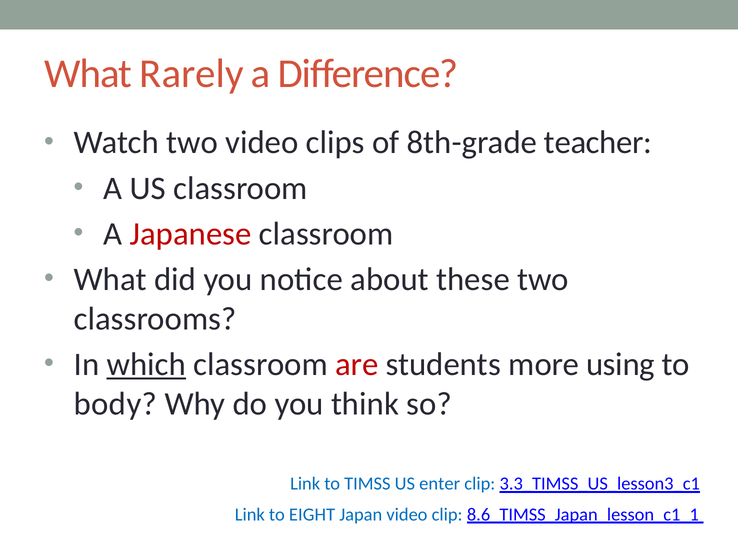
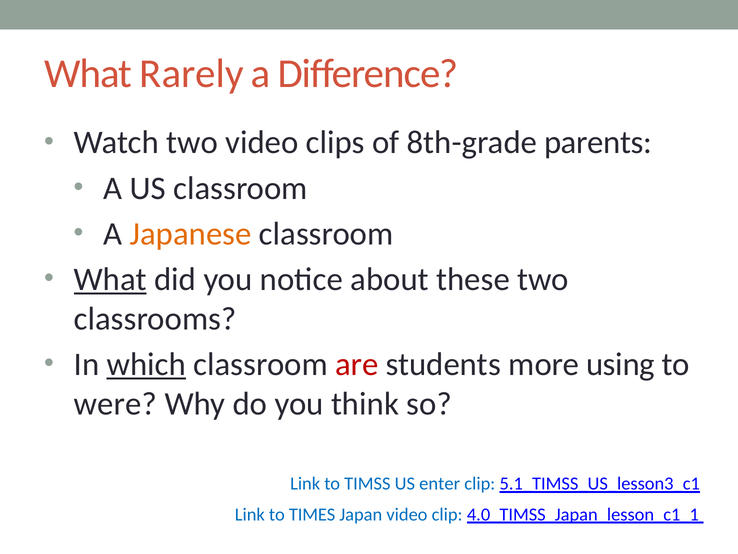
teacher: teacher -> parents
Japanese colour: red -> orange
What at (110, 279) underline: none -> present
body: body -> were
3.3_TIMSS_US_lesson3_c1: 3.3_TIMSS_US_lesson3_c1 -> 5.1_TIMSS_US_lesson3_c1
EIGHT: EIGHT -> TIMES
8.6_TIMSS_Japan_lesson_c1_1: 8.6_TIMSS_Japan_lesson_c1_1 -> 4.0_TIMSS_Japan_lesson_c1_1
